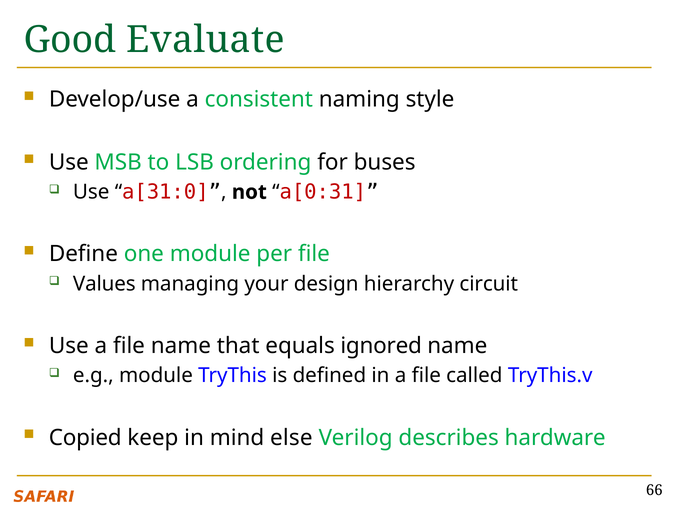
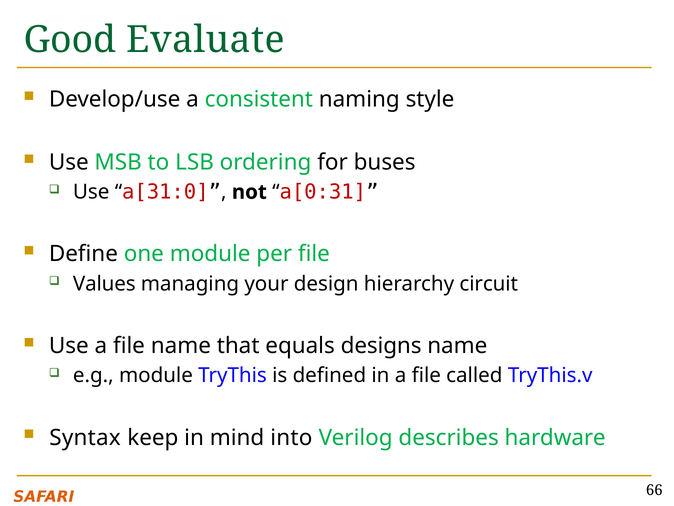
ignored: ignored -> designs
Copied: Copied -> Syntax
else: else -> into
